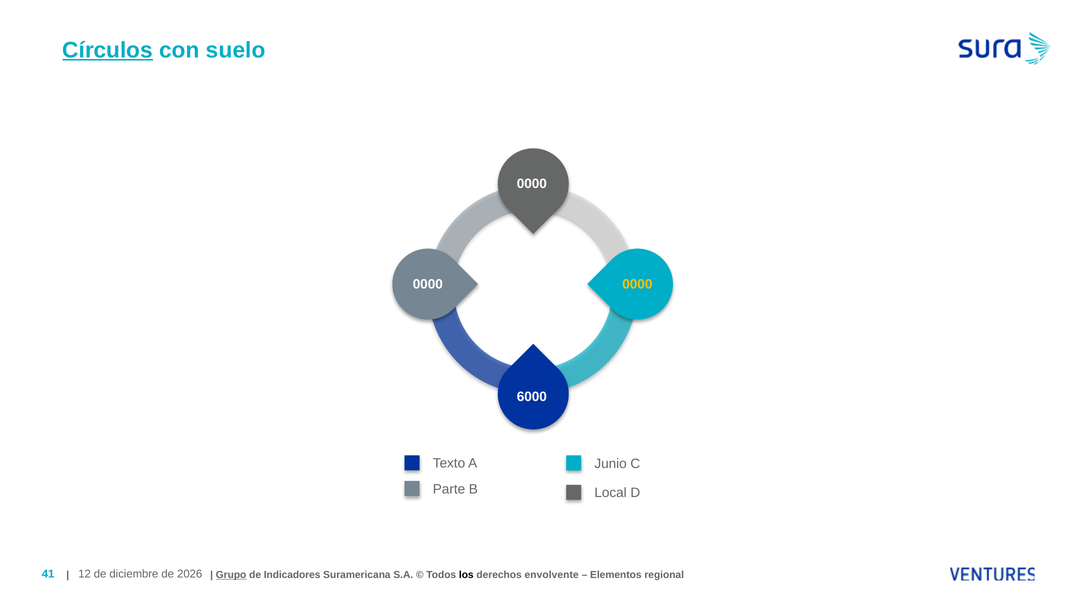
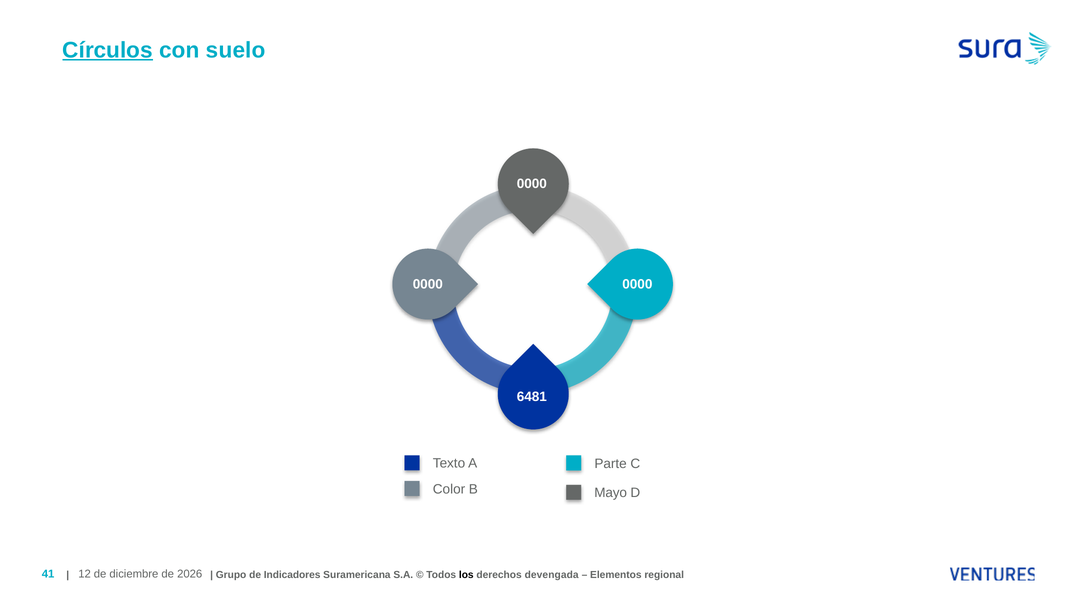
0000 at (637, 285) colour: yellow -> white
6000: 6000 -> 6481
Junio: Junio -> Parte
Parte: Parte -> Color
Local: Local -> Mayo
Grupo underline: present -> none
envolvente: envolvente -> devengada
